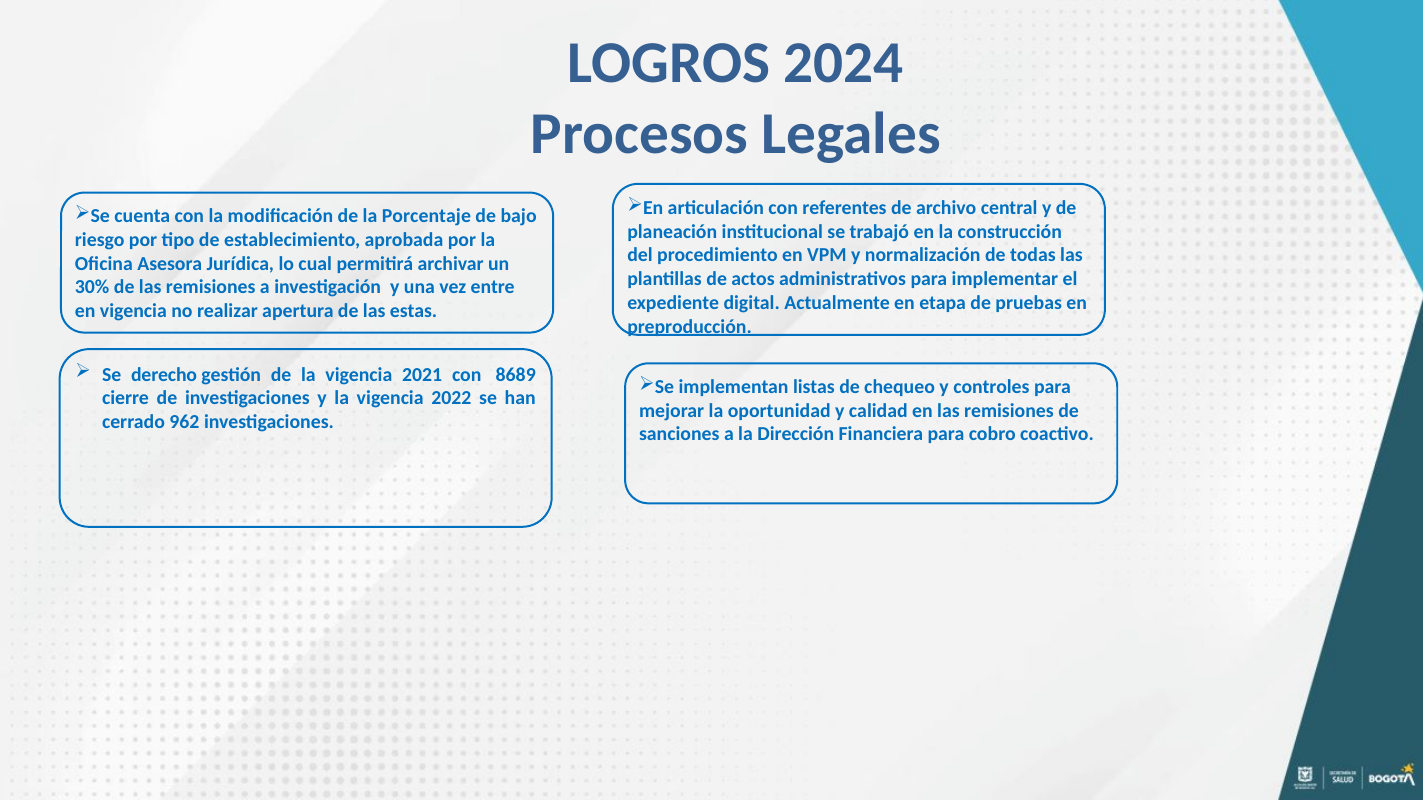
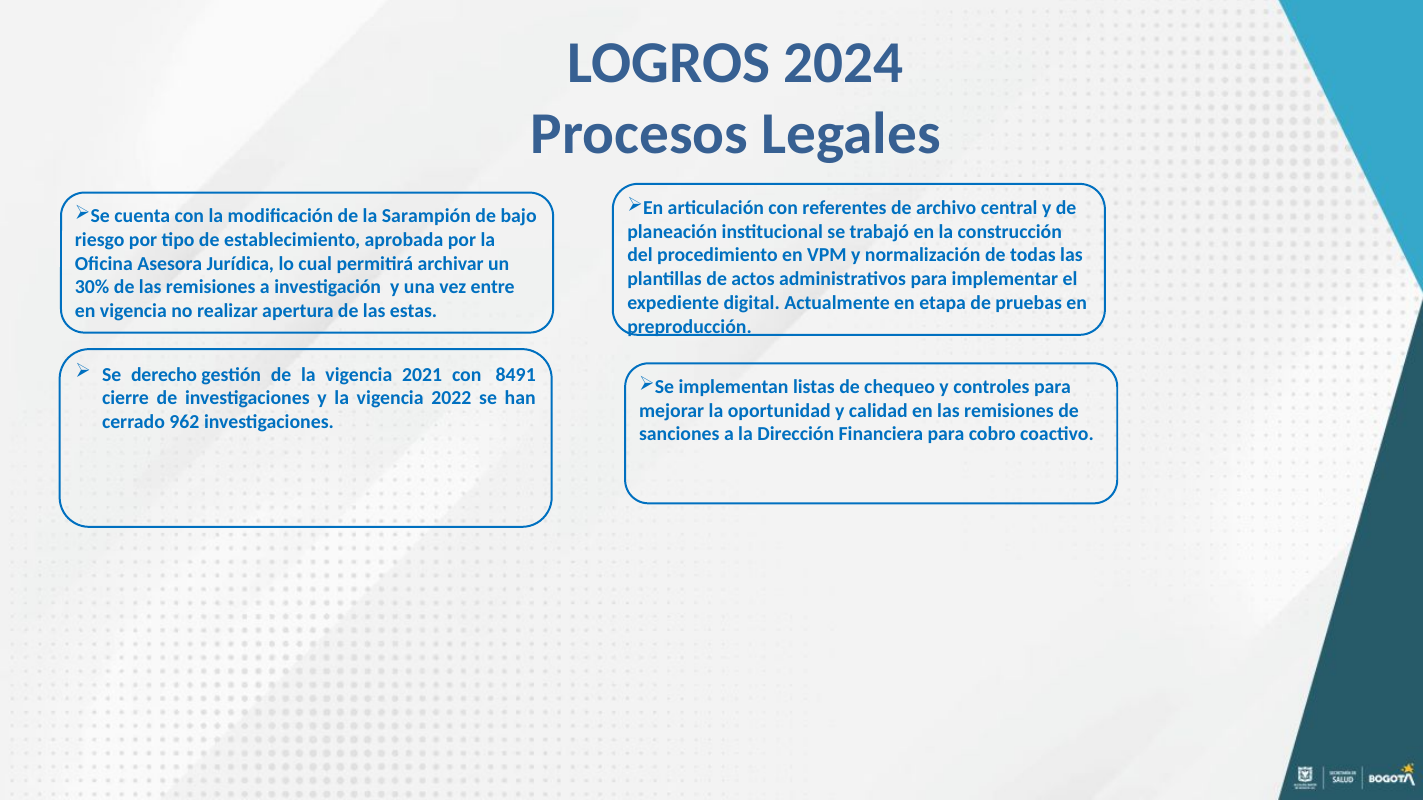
Porcentaje: Porcentaje -> Sarampión
8689: 8689 -> 8491
